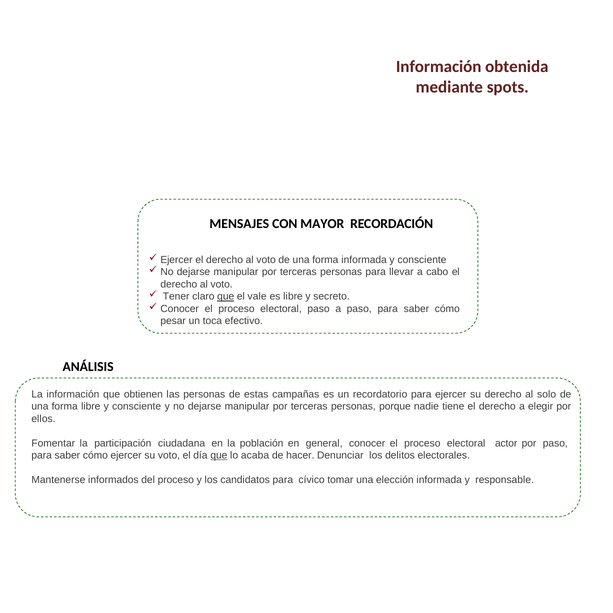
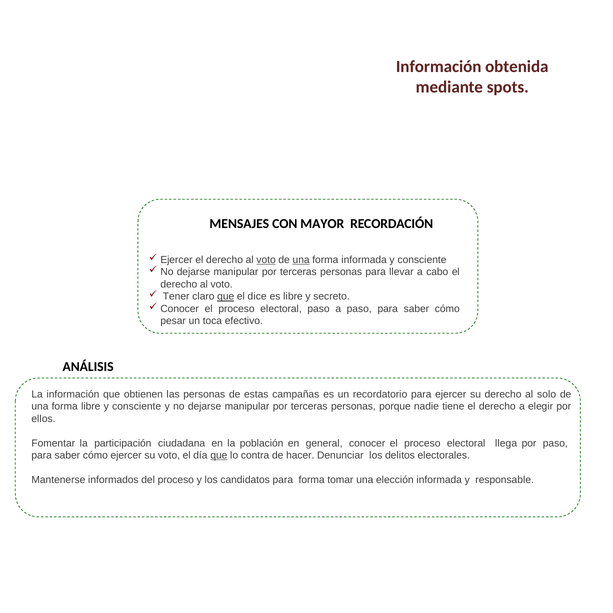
voto at (266, 260) underline: none -> present
una at (301, 260) underline: none -> present
vale: vale -> dice
actor: actor -> llega
acaba: acaba -> contra
para cívico: cívico -> forma
